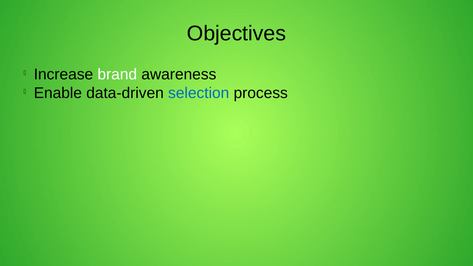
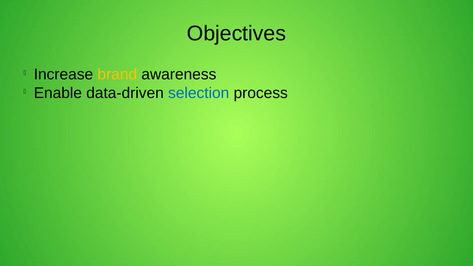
brand colour: white -> yellow
